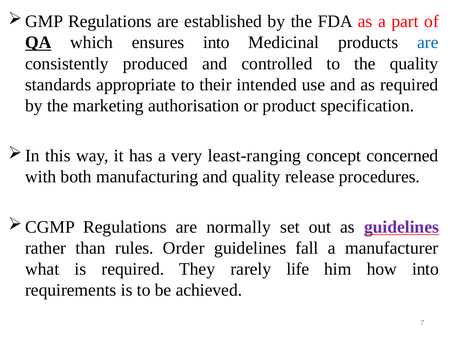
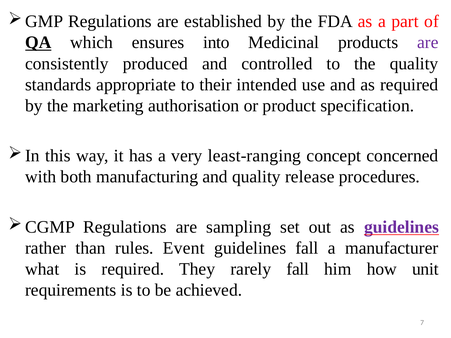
are at (428, 43) colour: blue -> purple
normally: normally -> sampling
Order: Order -> Event
rarely life: life -> fall
how into: into -> unit
